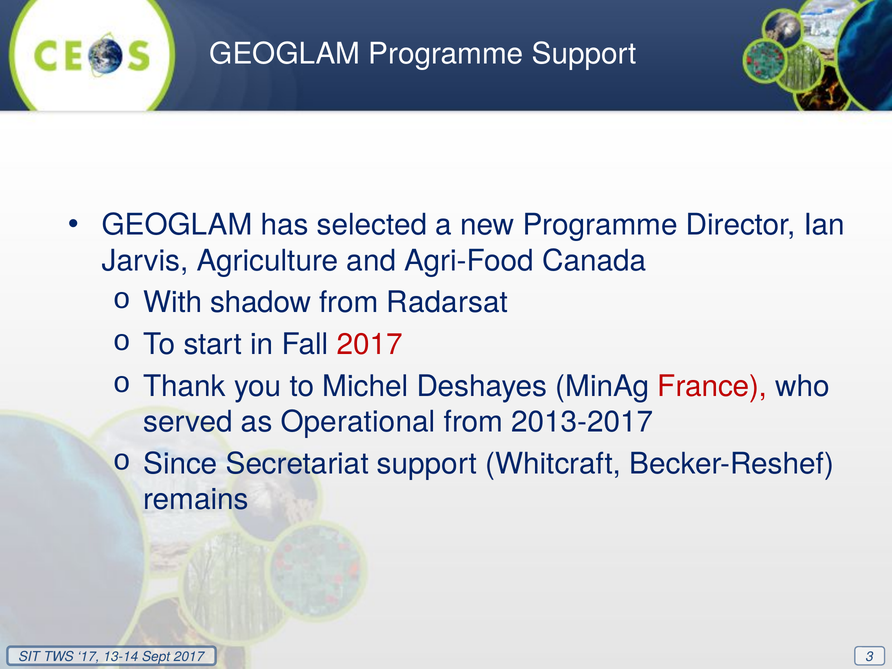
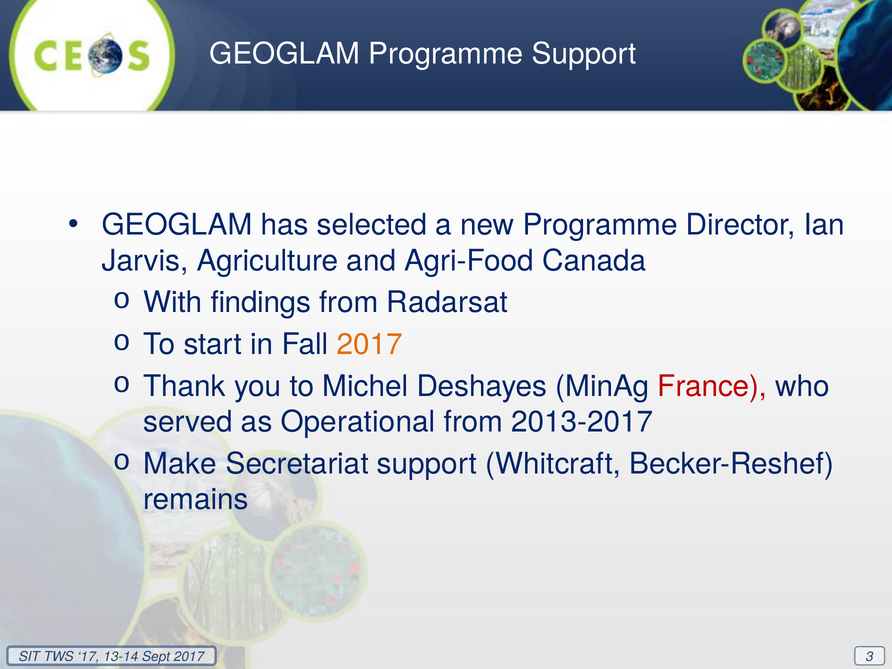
shadow: shadow -> findings
2017 at (370, 344) colour: red -> orange
Since: Since -> Make
